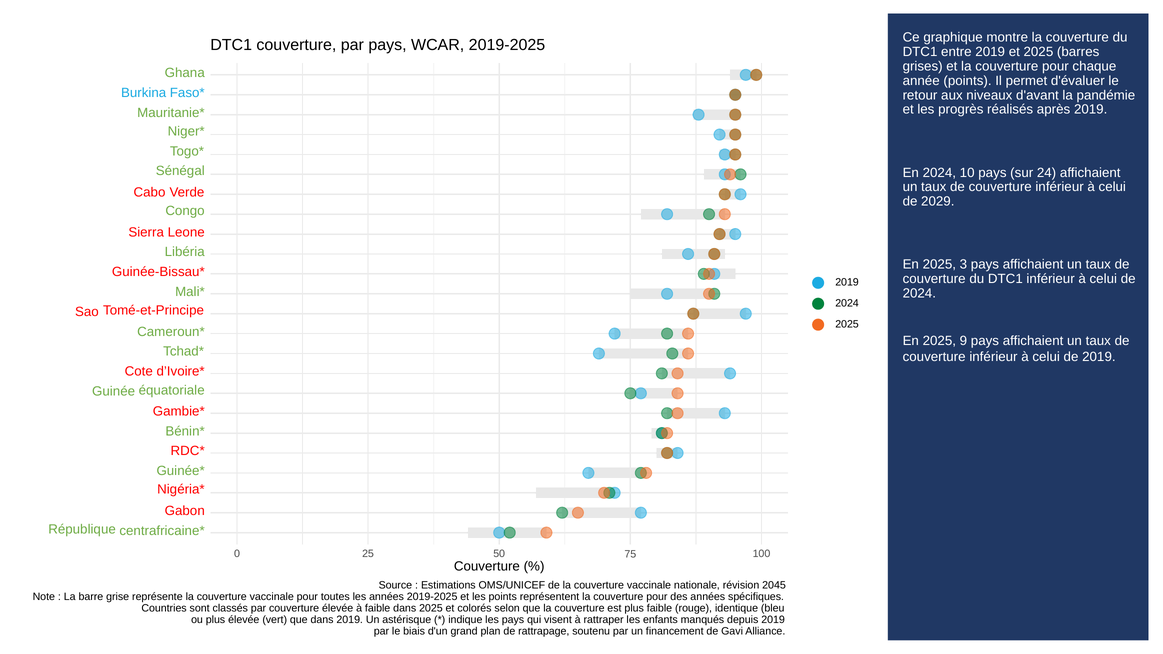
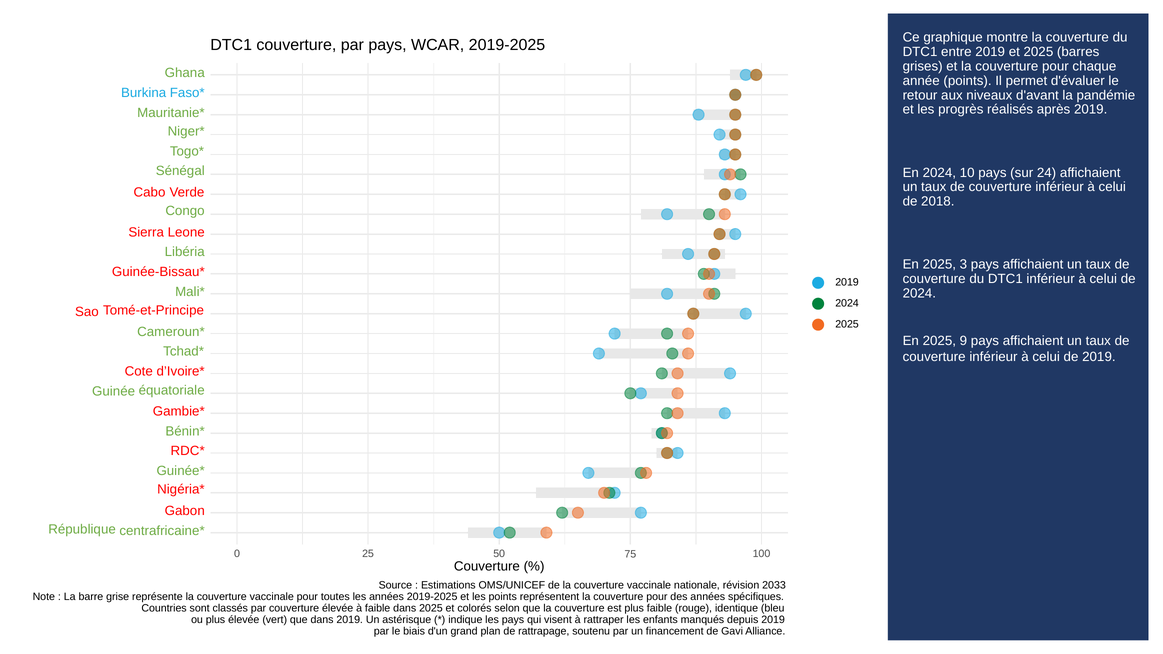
2029: 2029 -> 2018
2045: 2045 -> 2033
